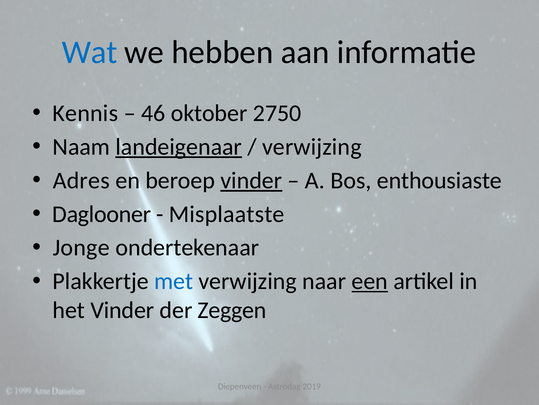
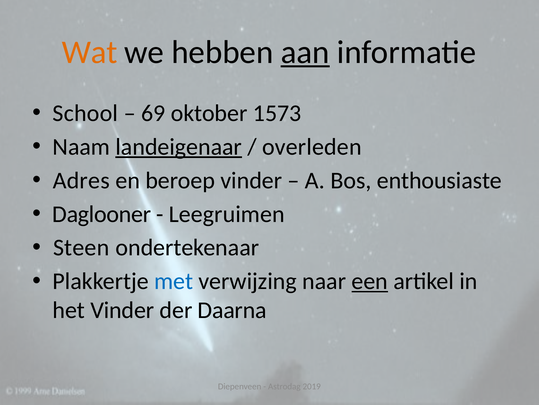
Wat colour: blue -> orange
aan underline: none -> present
Kennis: Kennis -> School
46: 46 -> 69
2750: 2750 -> 1573
verwijzing at (312, 147): verwijzing -> overleden
vinder at (251, 180) underline: present -> none
Misplaatste: Misplaatste -> Leegruimen
Jonge: Jonge -> Steen
Zeggen: Zeggen -> Daarna
